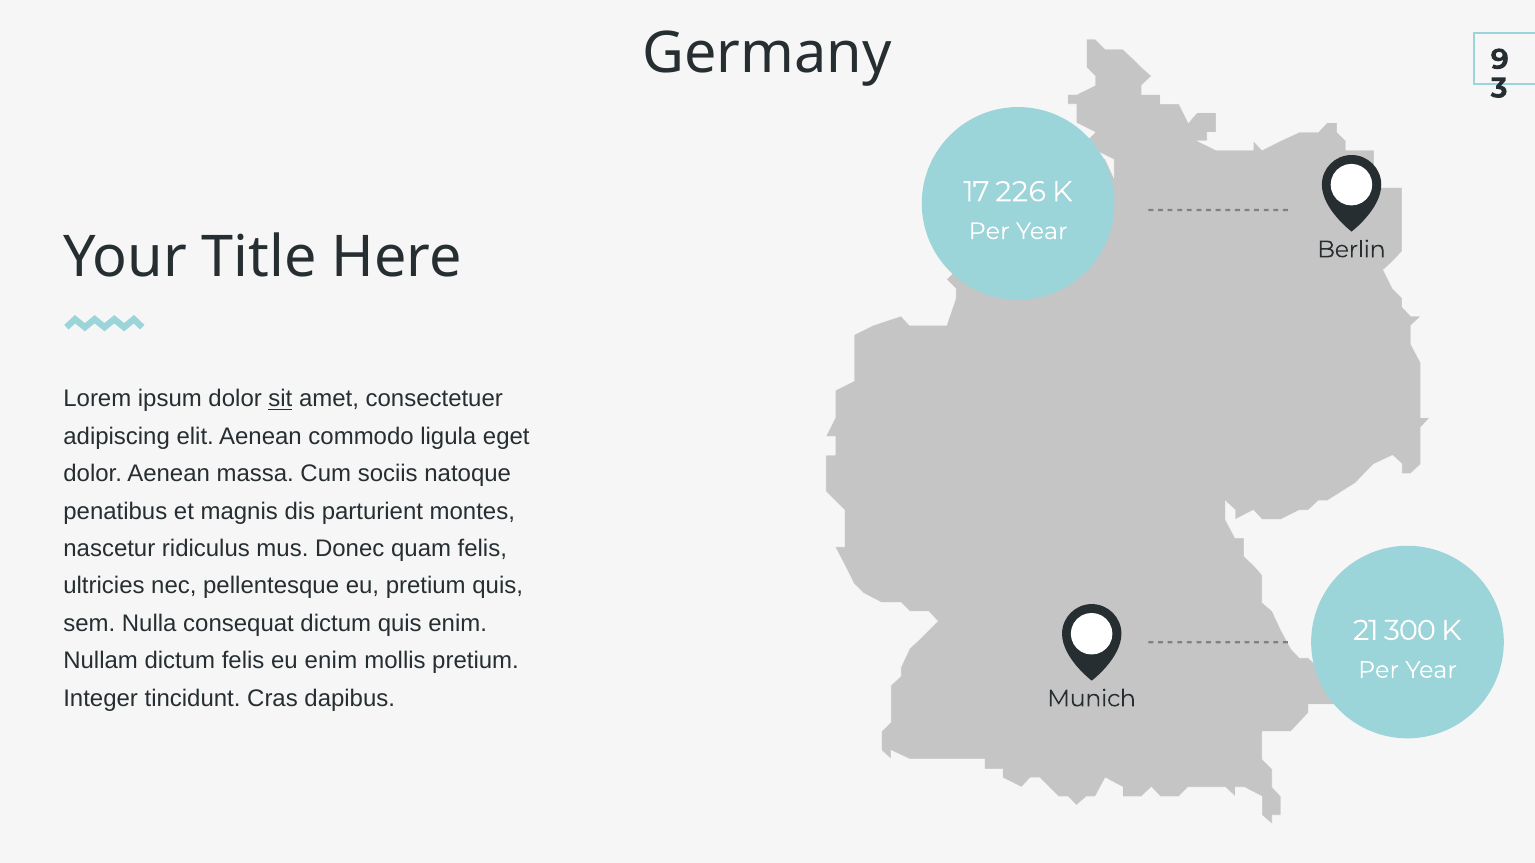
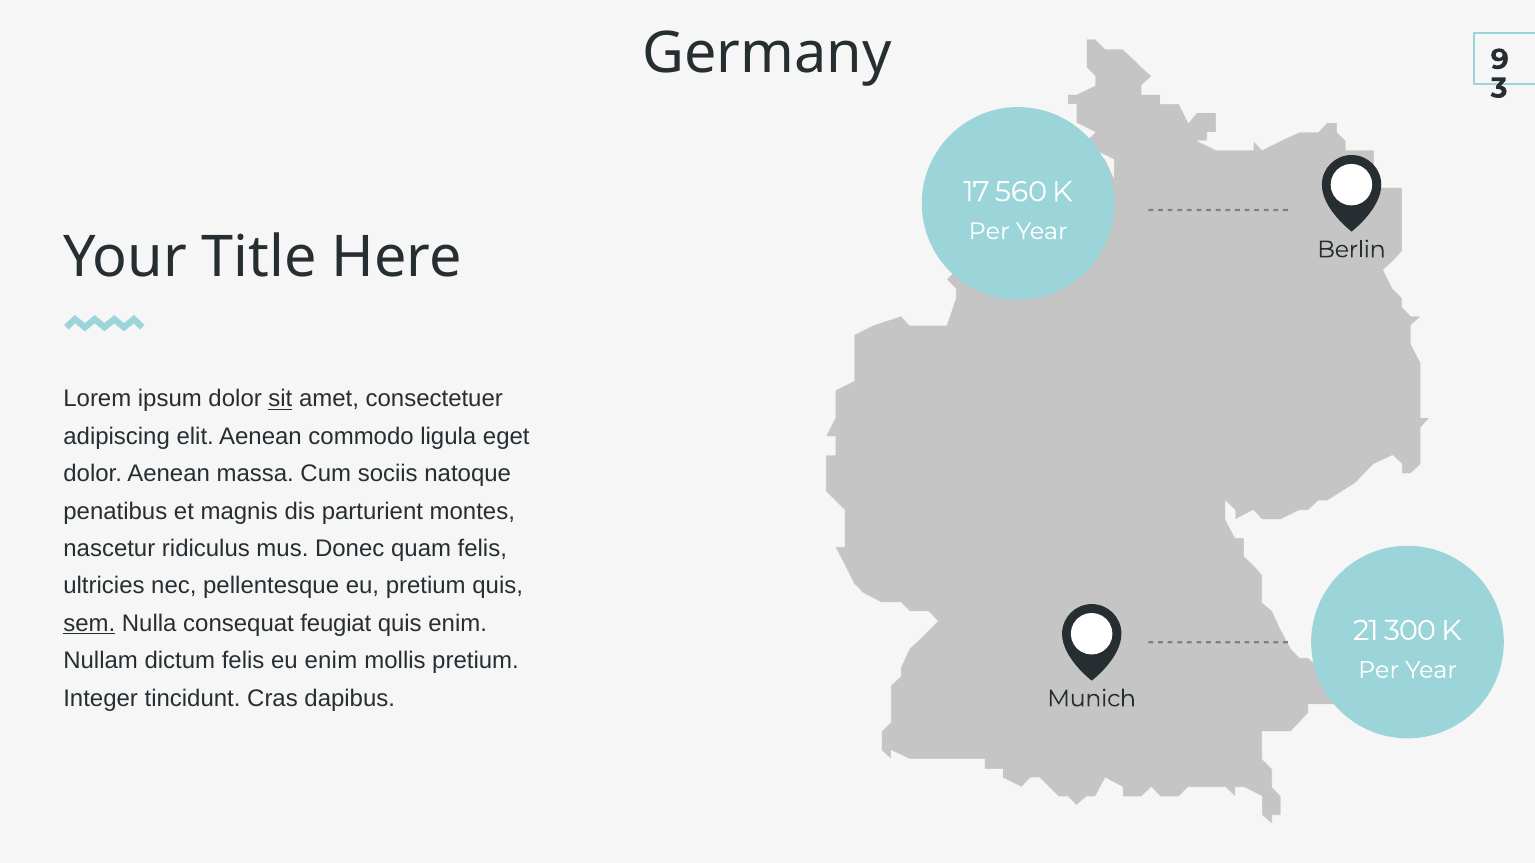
226: 226 -> 560
sem underline: none -> present
consequat dictum: dictum -> feugiat
